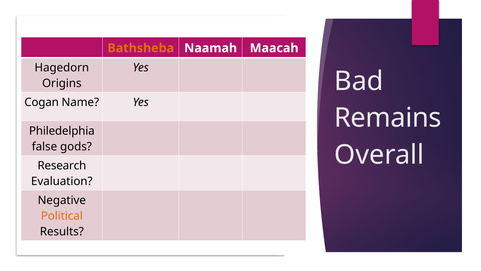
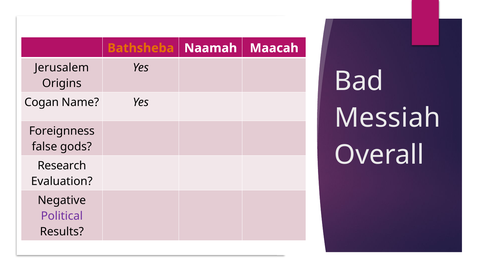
Hagedorn: Hagedorn -> Jerusalem
Remains: Remains -> Messiah
Philedelphia: Philedelphia -> Foreignness
Political colour: orange -> purple
